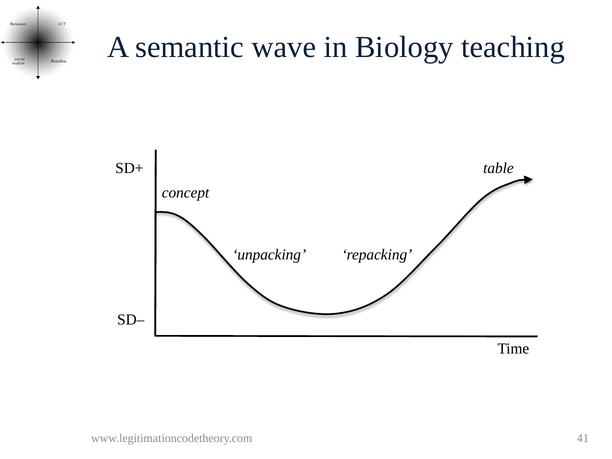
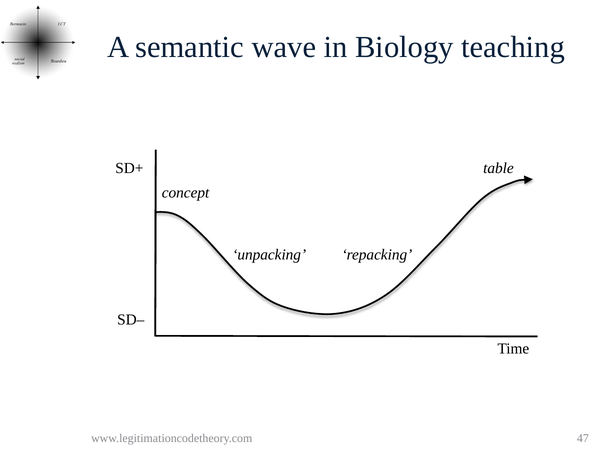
41: 41 -> 47
